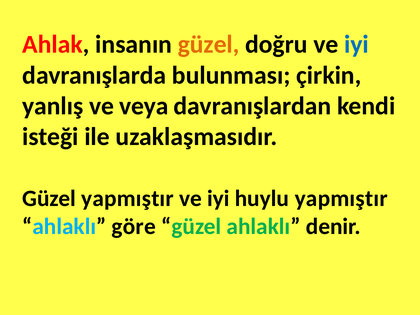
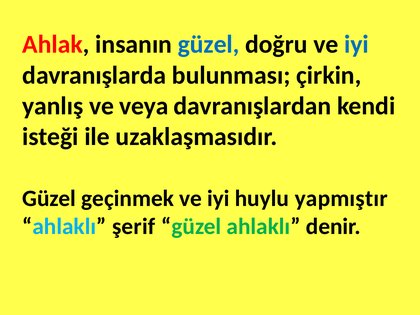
güzel at (209, 44) colour: orange -> blue
Güzel yapmıştır: yapmıştır -> geçinmek
göre: göre -> şerif
